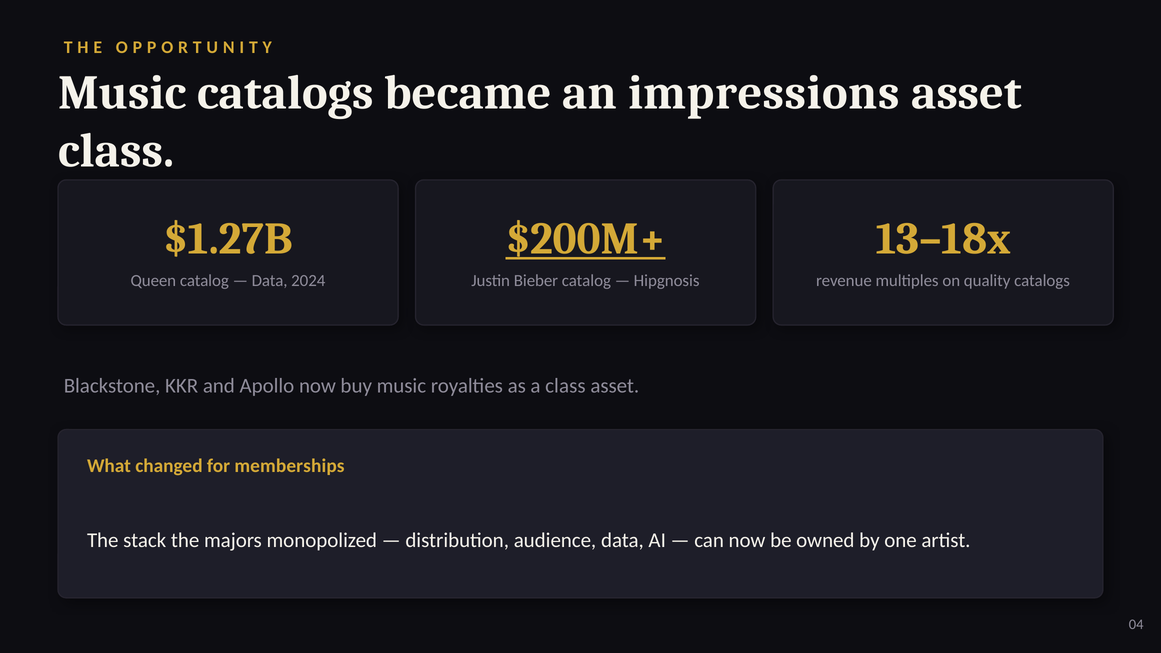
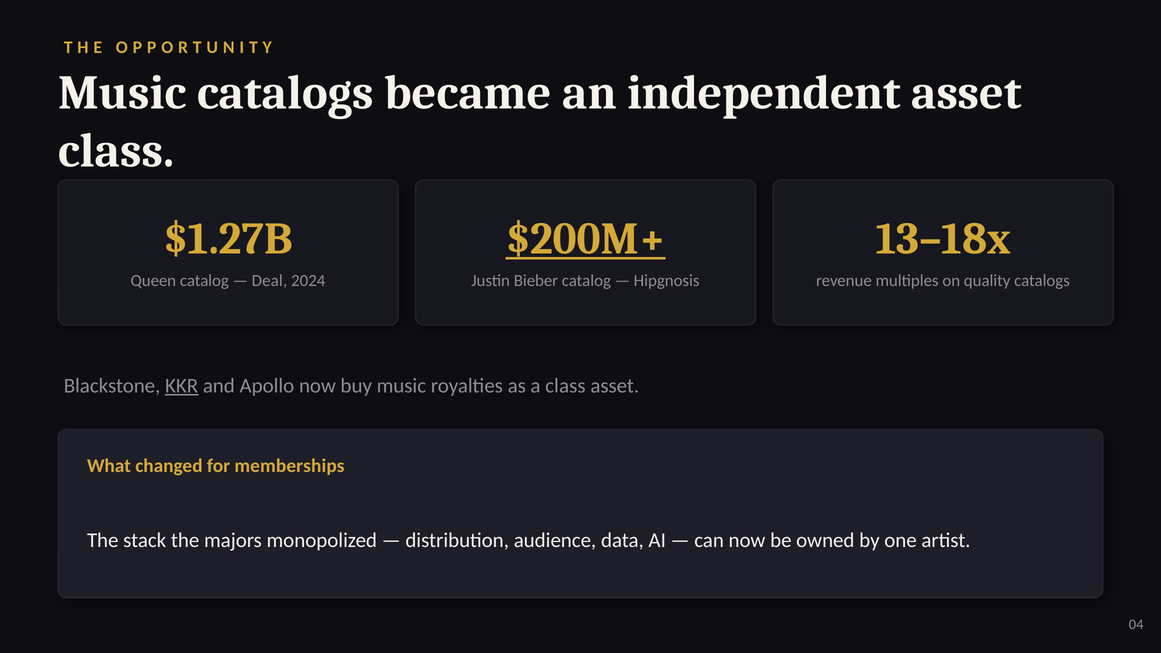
impressions: impressions -> independent
Data at (270, 281): Data -> Deal
KKR underline: none -> present
